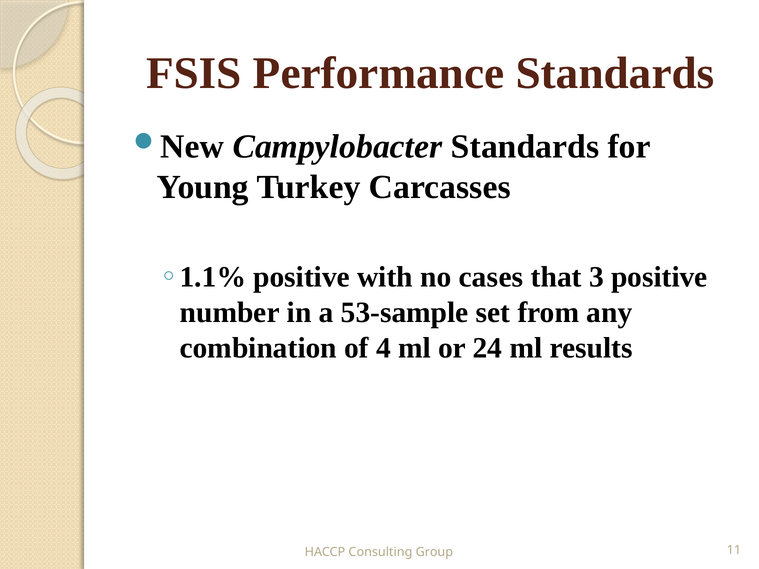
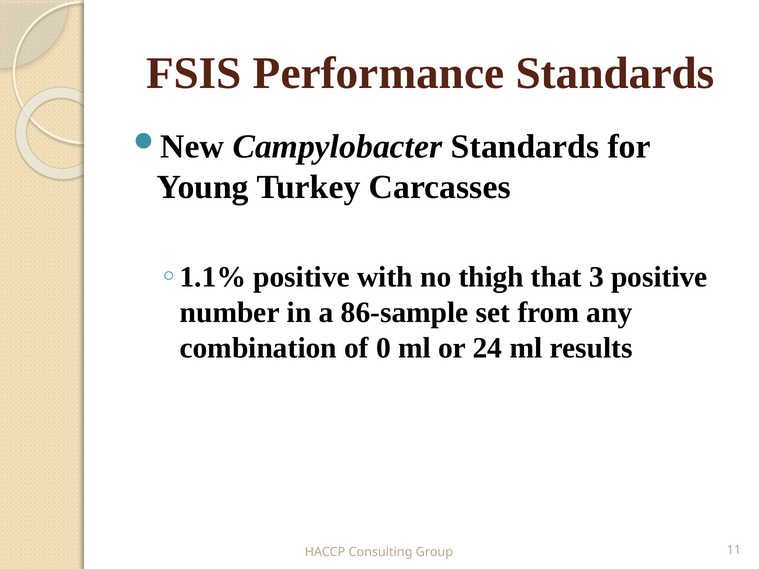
cases: cases -> thigh
53-sample: 53-sample -> 86-sample
4: 4 -> 0
